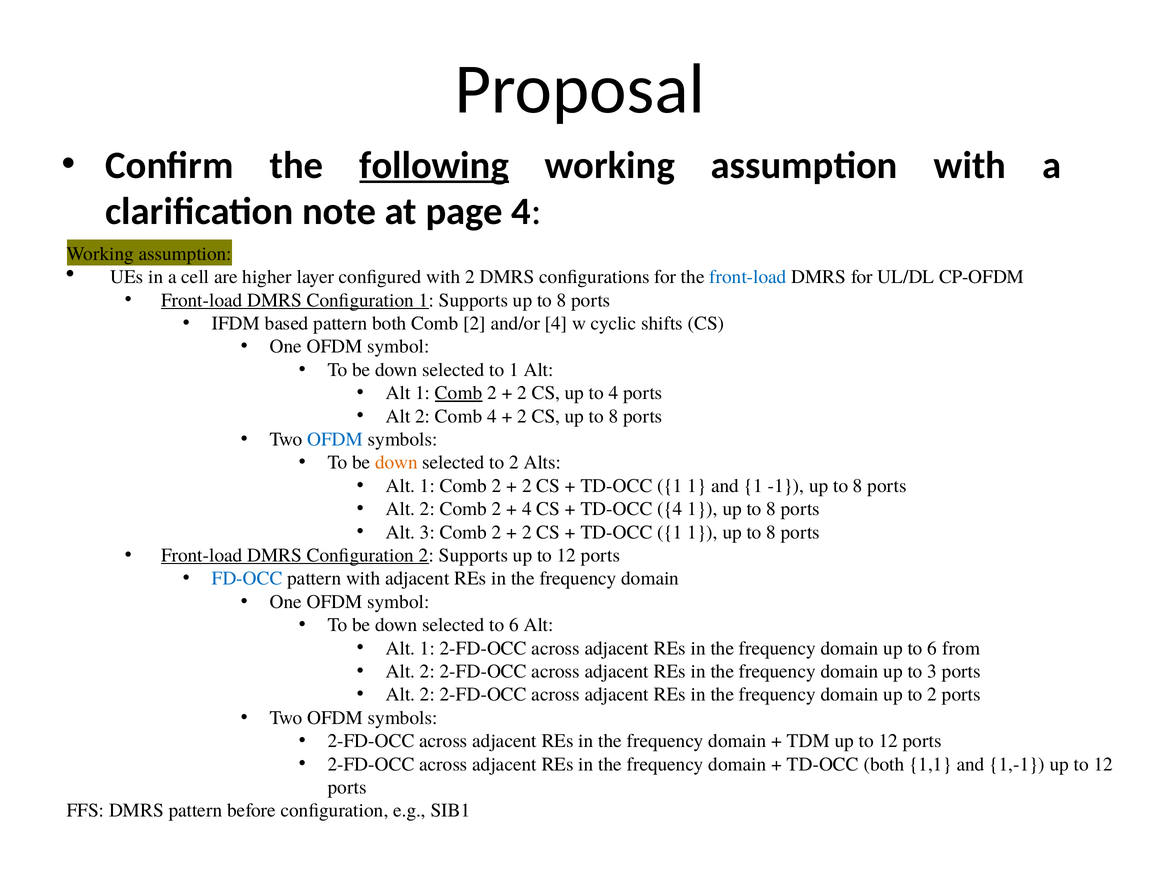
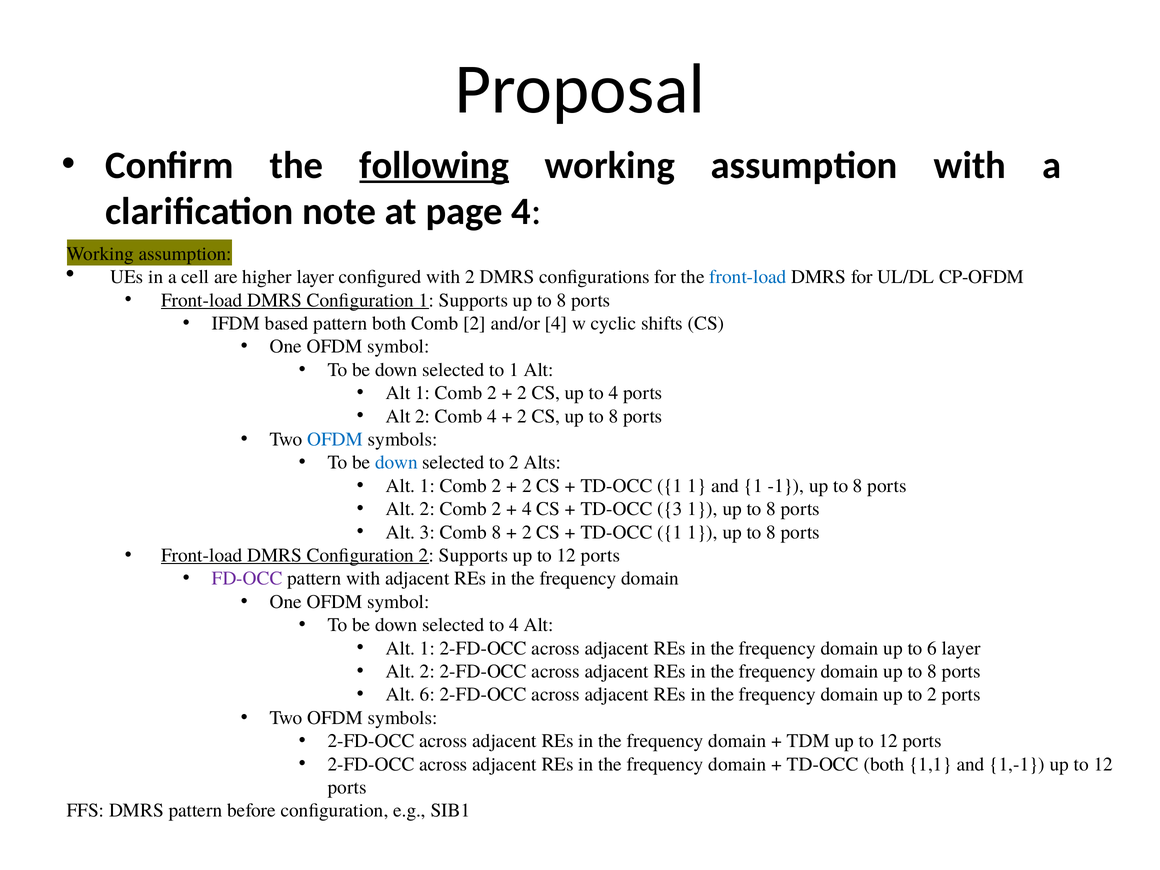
Comb at (459, 393) underline: present -> none
down at (396, 463) colour: orange -> blue
TD-OCC 4: 4 -> 3
3 Comb 2: 2 -> 8
FD-OCC colour: blue -> purple
selected to 6: 6 -> 4
6 from: from -> layer
domain up to 3: 3 -> 8
2 at (427, 695): 2 -> 6
